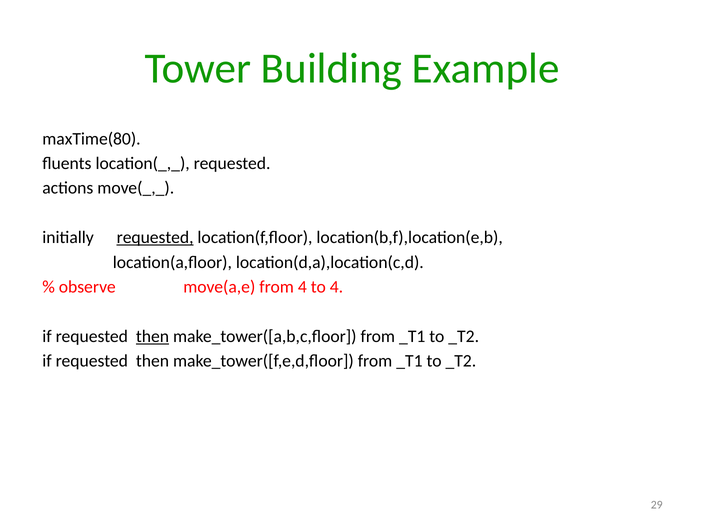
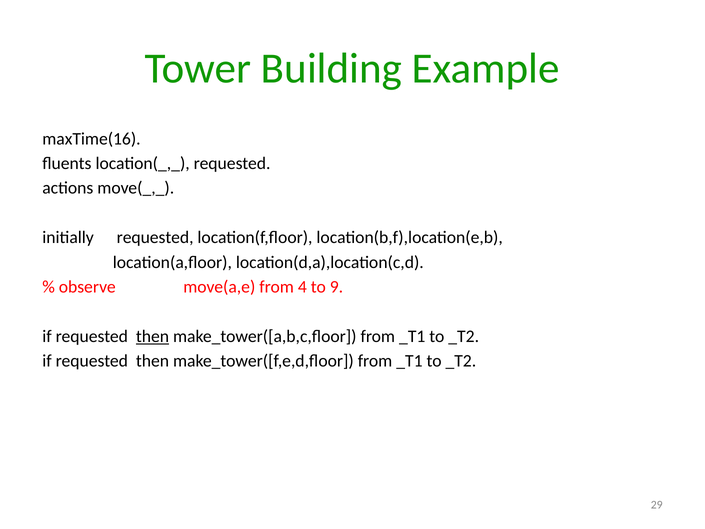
maxTime(80: maxTime(80 -> maxTime(16
requested at (155, 237) underline: present -> none
to 4: 4 -> 9
